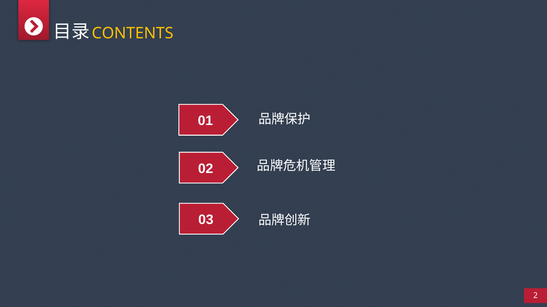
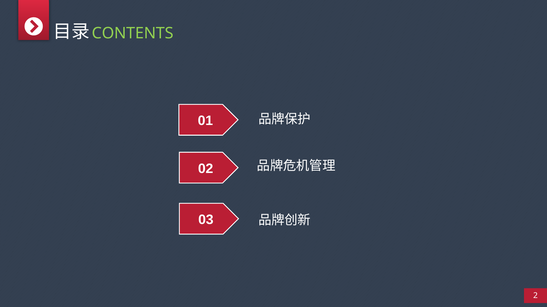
CONTENTS colour: yellow -> light green
